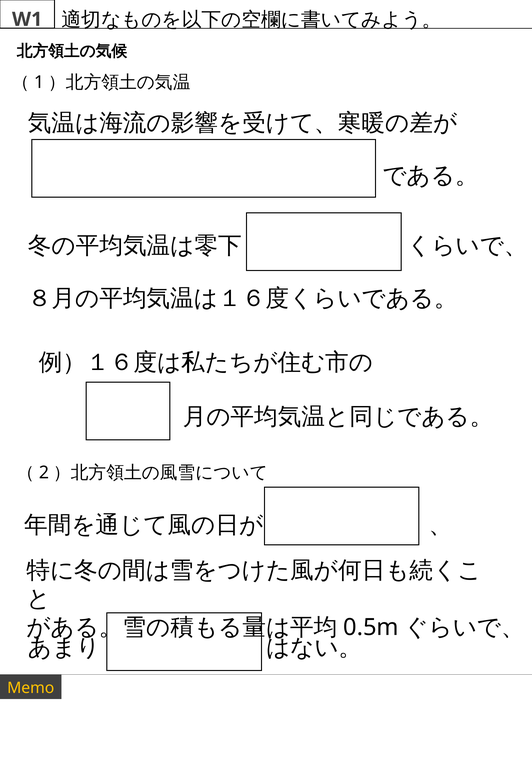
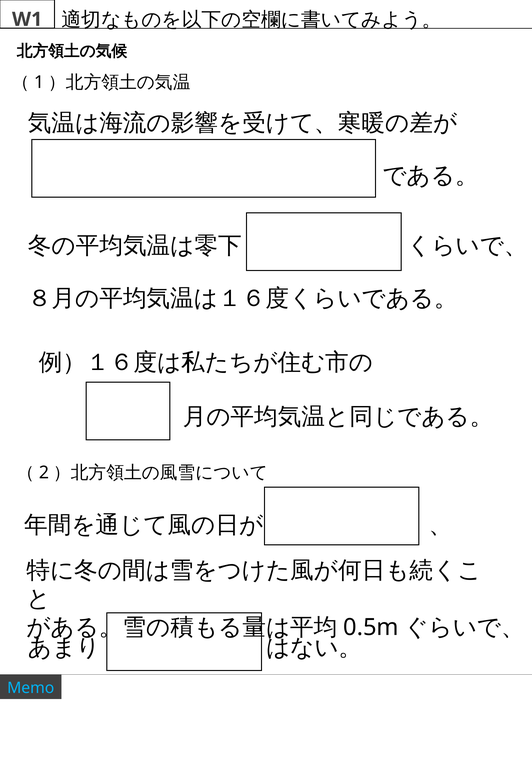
Memo colour: yellow -> light blue
